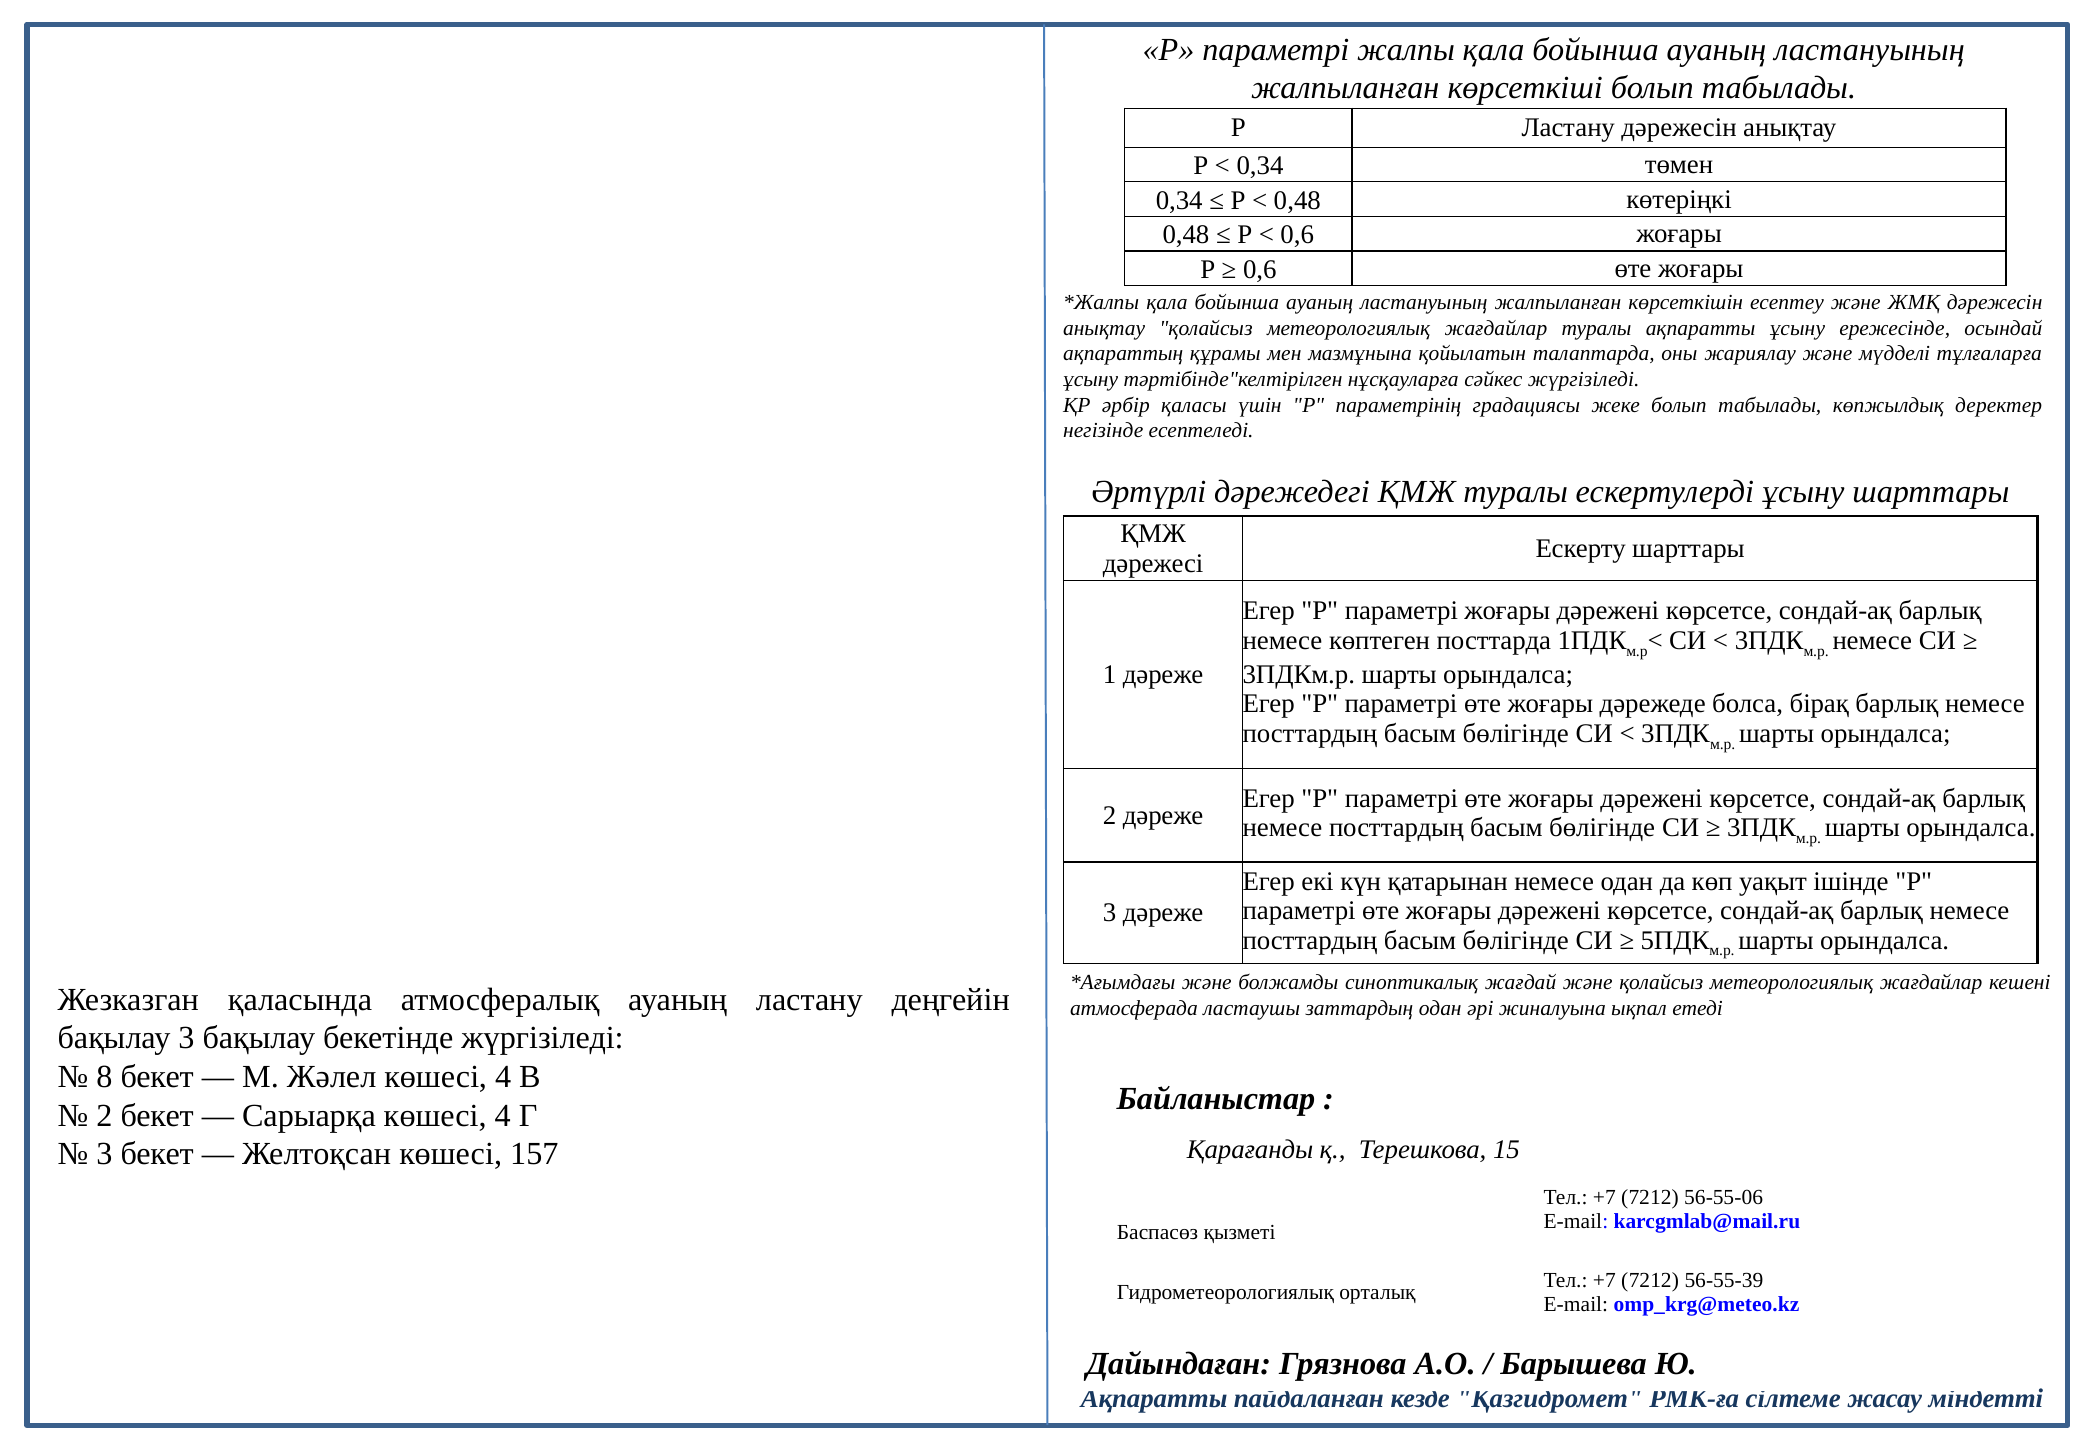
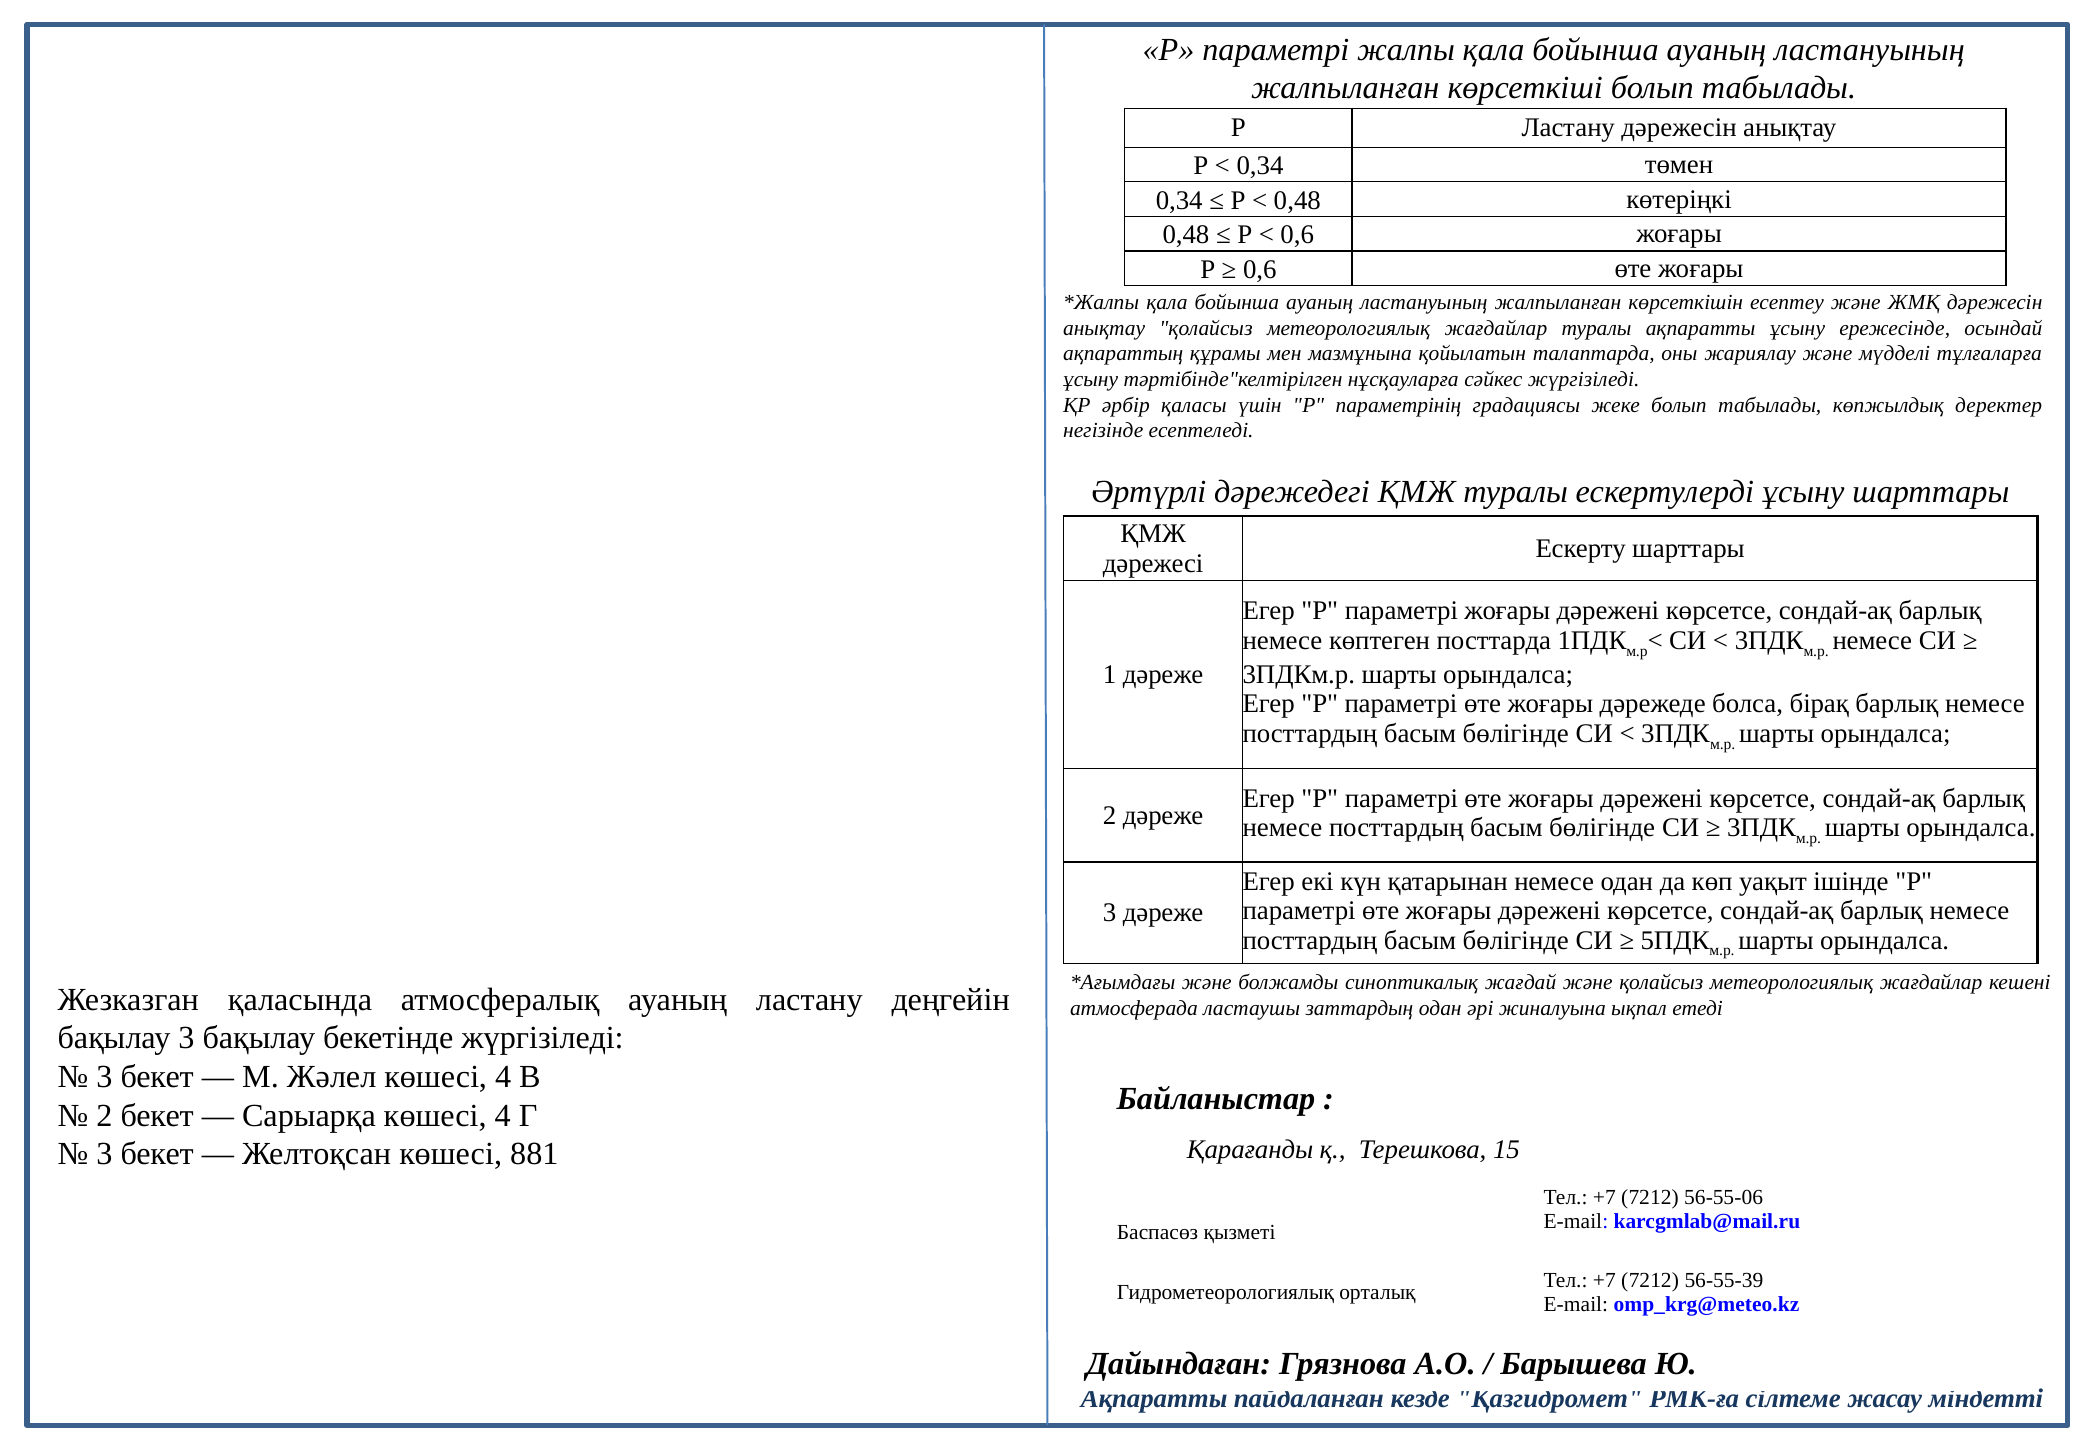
8 at (104, 1077): 8 -> 3
157: 157 -> 881
